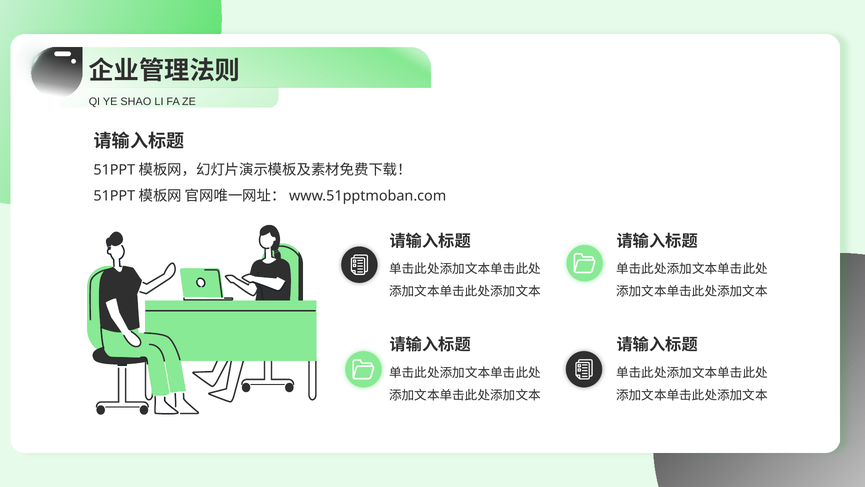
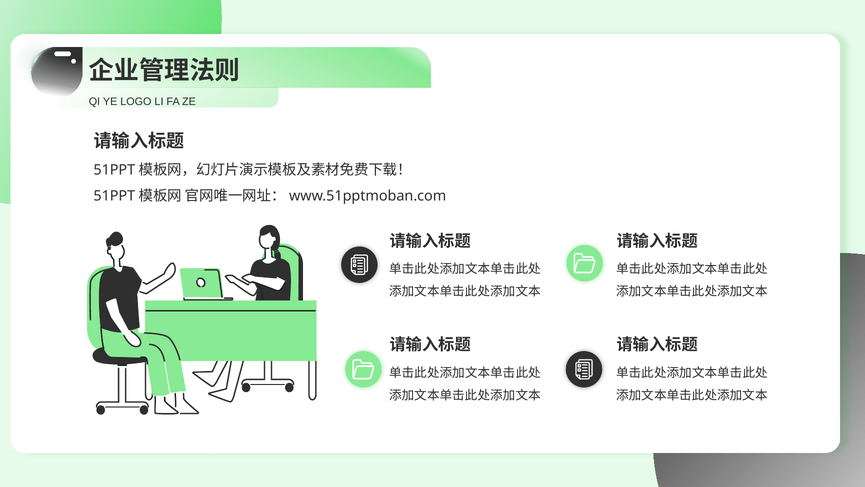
SHAO: SHAO -> LOGO
